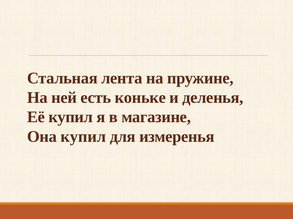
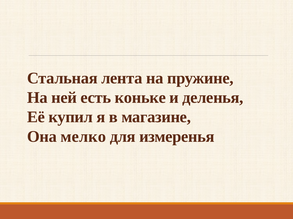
Она купил: купил -> мелко
